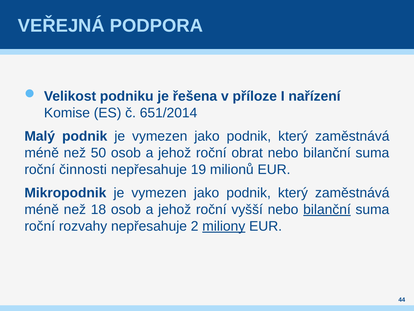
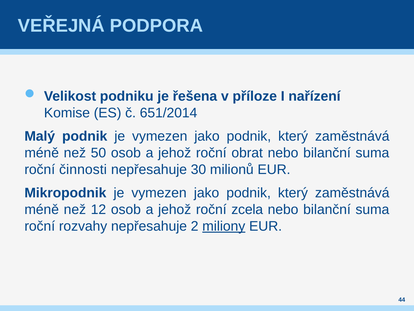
19: 19 -> 30
18: 18 -> 12
vyšší: vyšší -> zcela
bilanční at (327, 209) underline: present -> none
